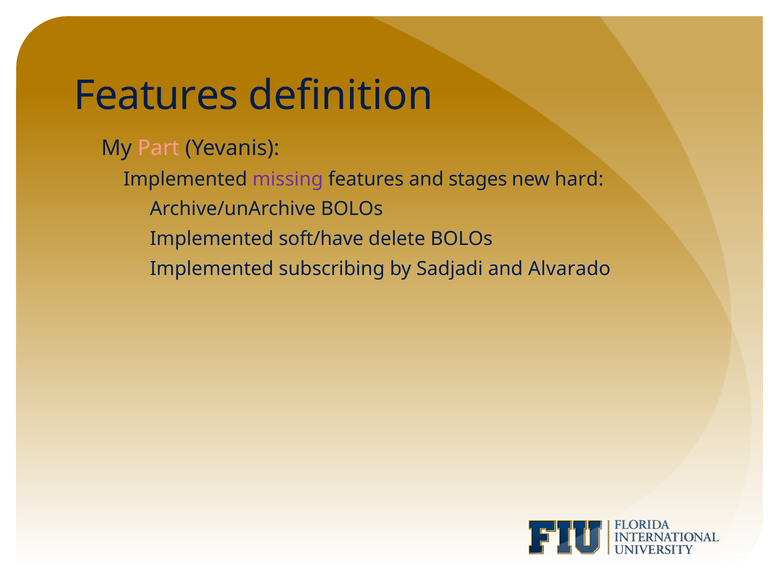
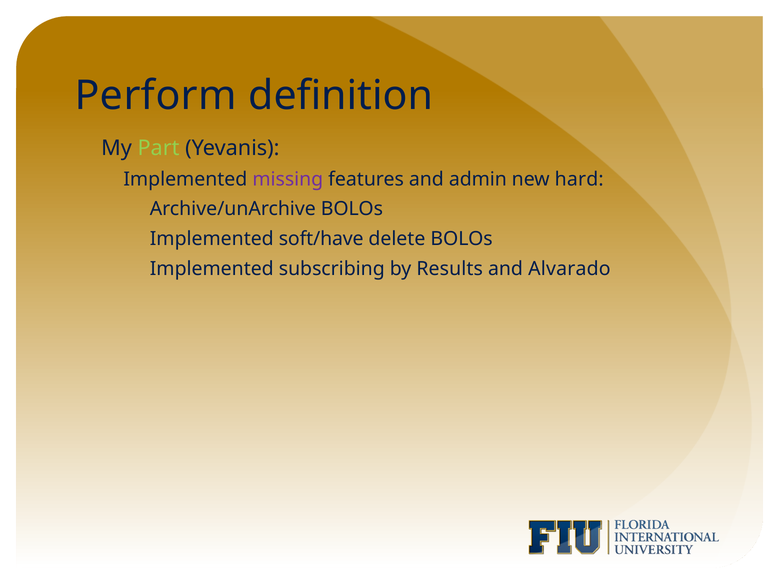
Features at (156, 96): Features -> Perform
Part colour: pink -> light green
stages: stages -> admin
Sadjadi: Sadjadi -> Results
